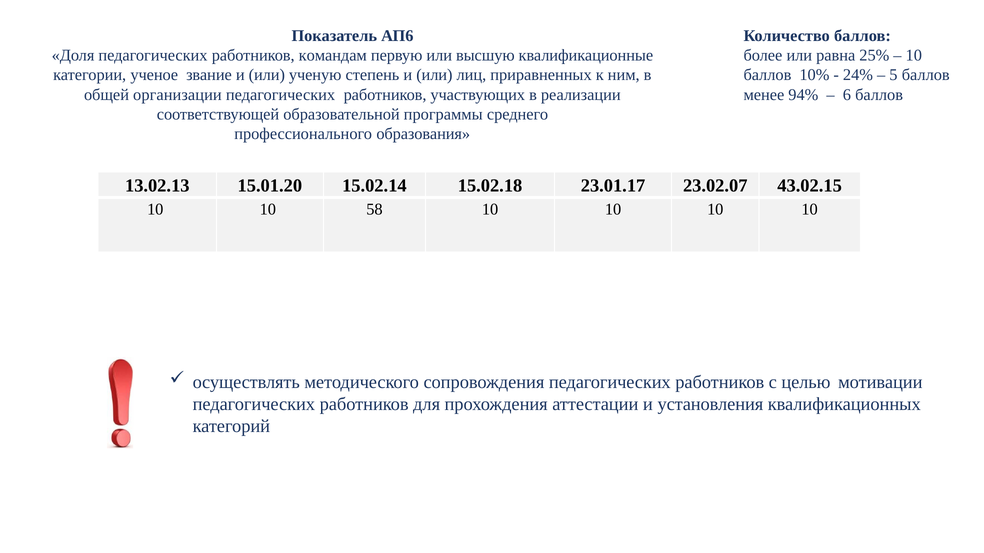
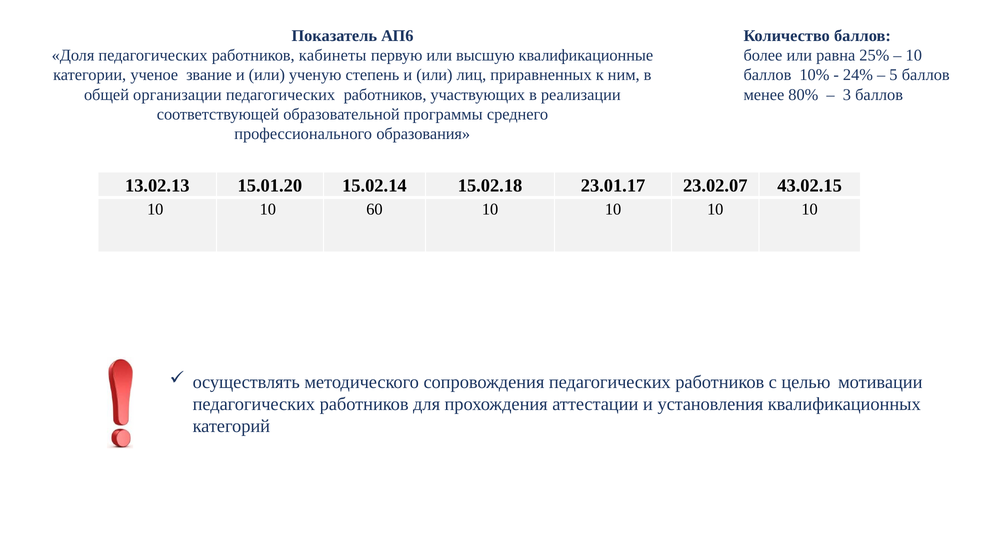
командам: командам -> кабинеты
94%: 94% -> 80%
6: 6 -> 3
58: 58 -> 60
